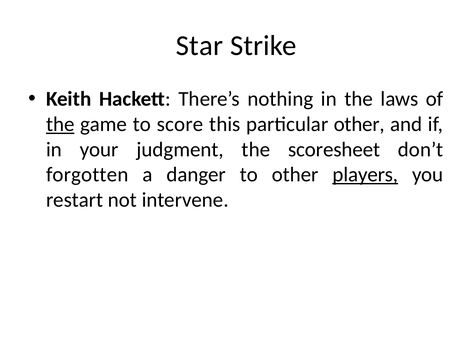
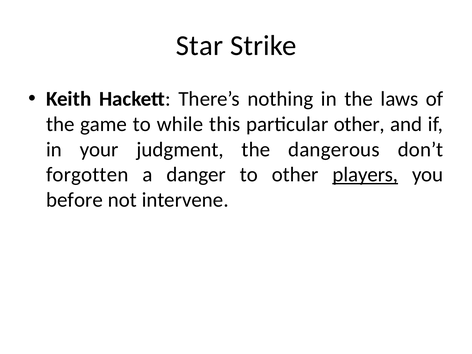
the at (60, 124) underline: present -> none
score: score -> while
scoresheet: scoresheet -> dangerous
restart: restart -> before
